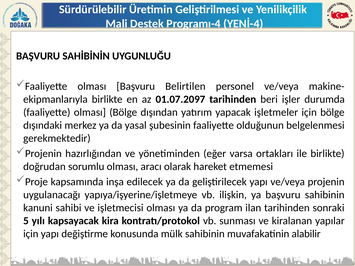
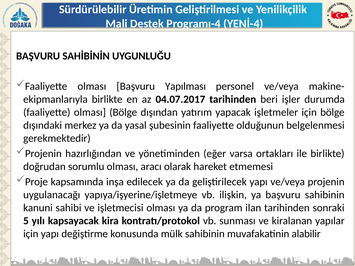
Belirtilen: Belirtilen -> Yapılması
01.07.2097: 01.07.2097 -> 04.07.2017
